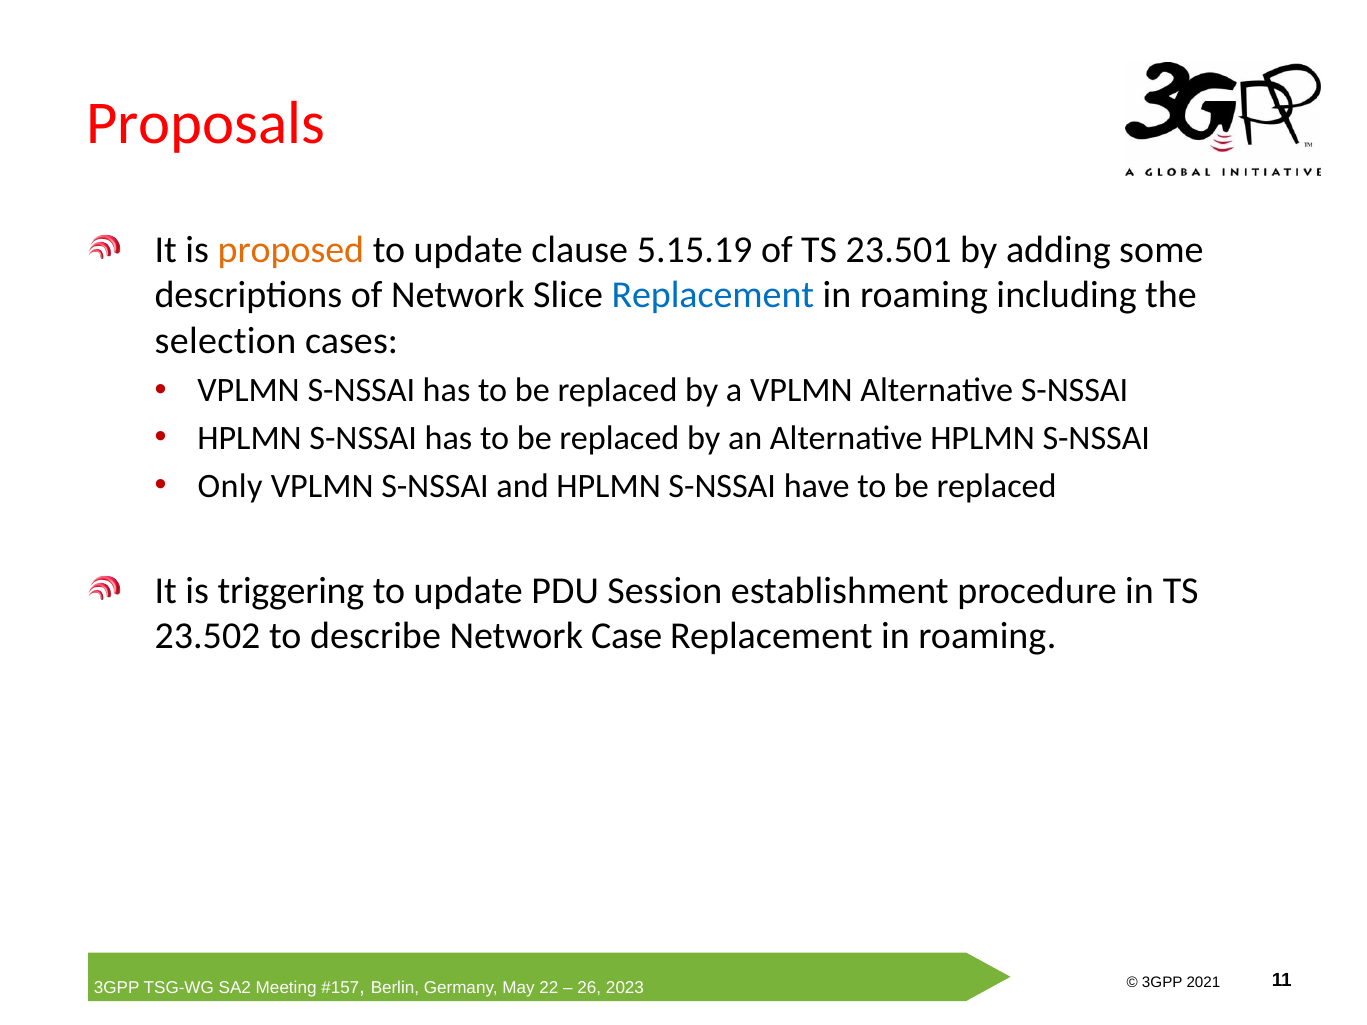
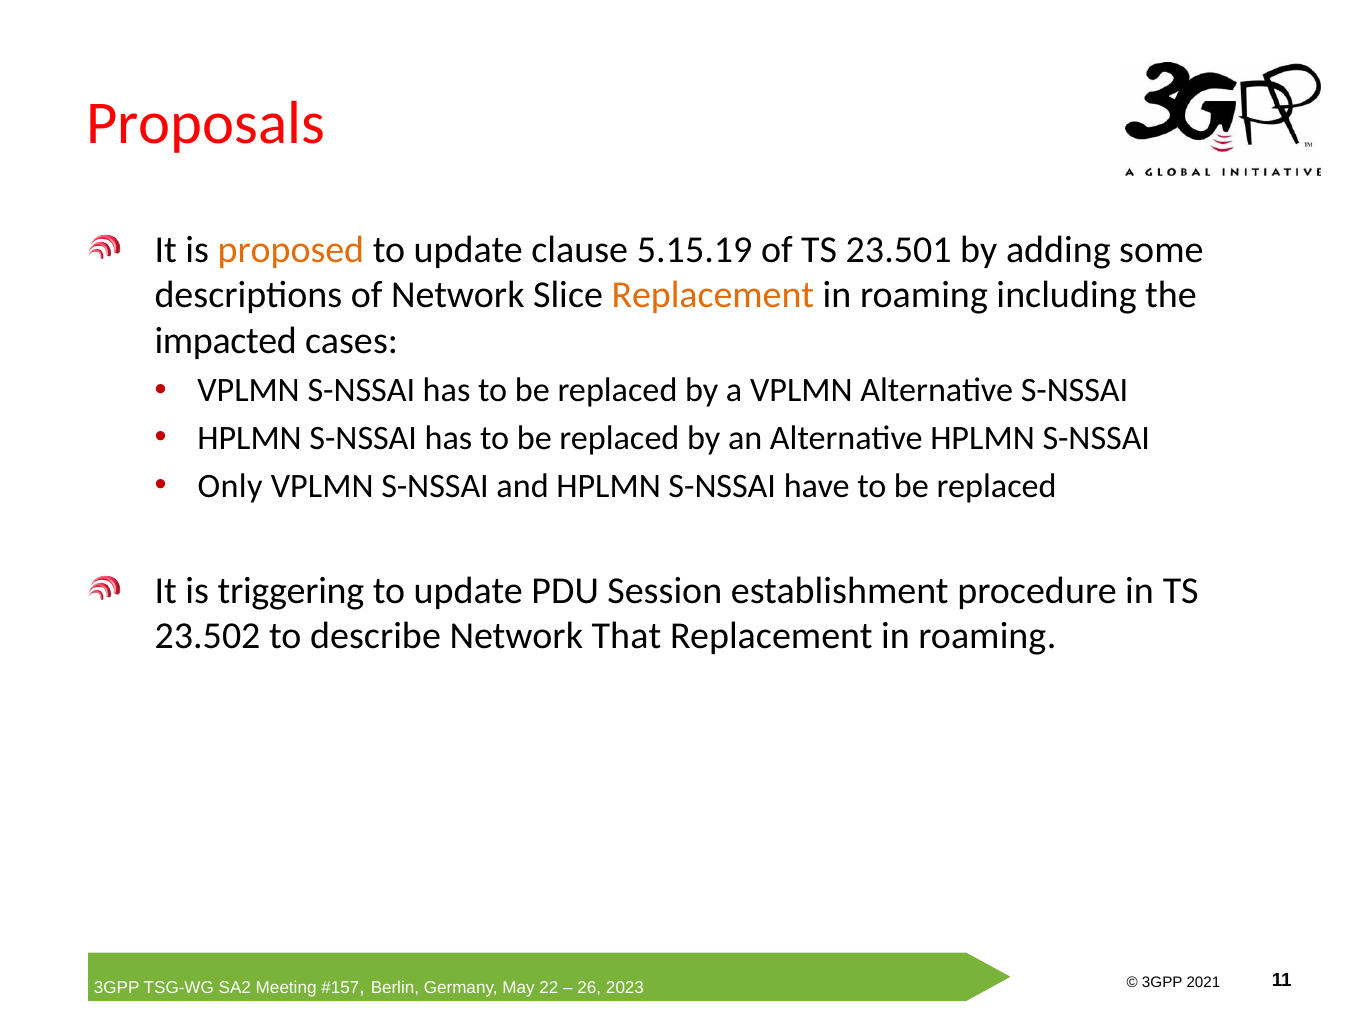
Replacement at (713, 295) colour: blue -> orange
selection: selection -> impacted
Case: Case -> That
